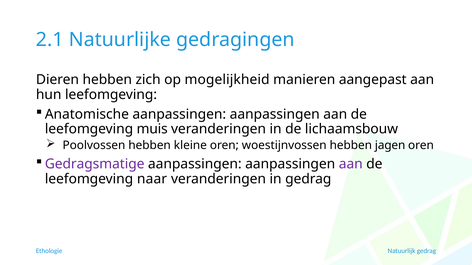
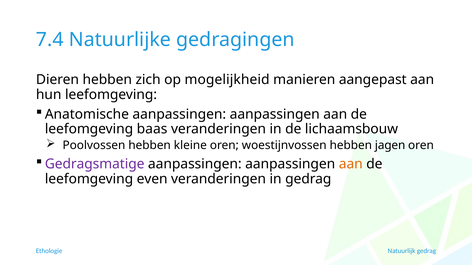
2.1: 2.1 -> 7.4
muis: muis -> baas
aan at (351, 164) colour: purple -> orange
naar: naar -> even
